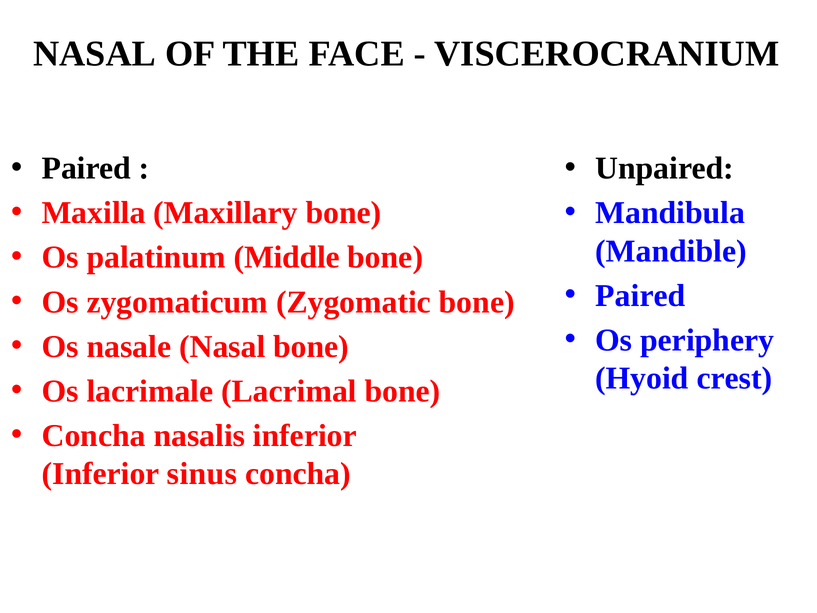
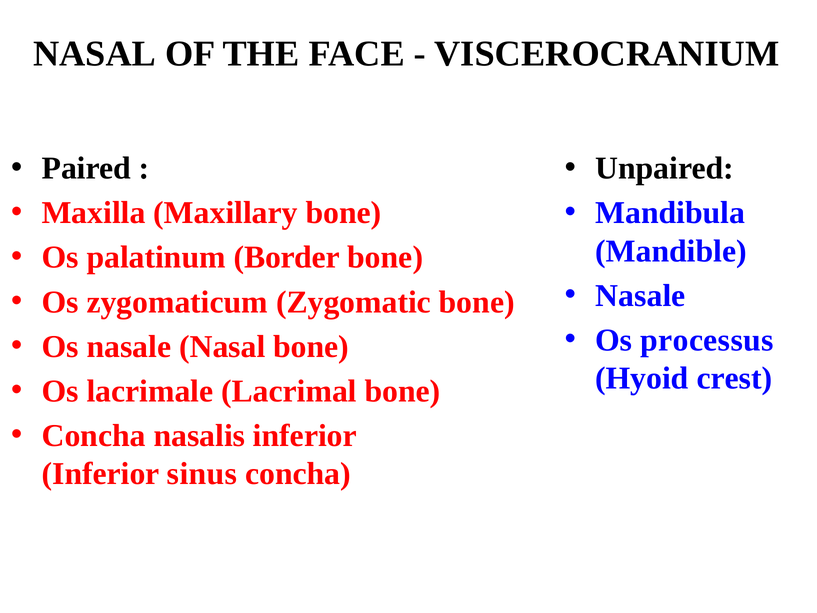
Middle: Middle -> Border
Paired at (640, 296): Paired -> Nasale
periphery: periphery -> processus
